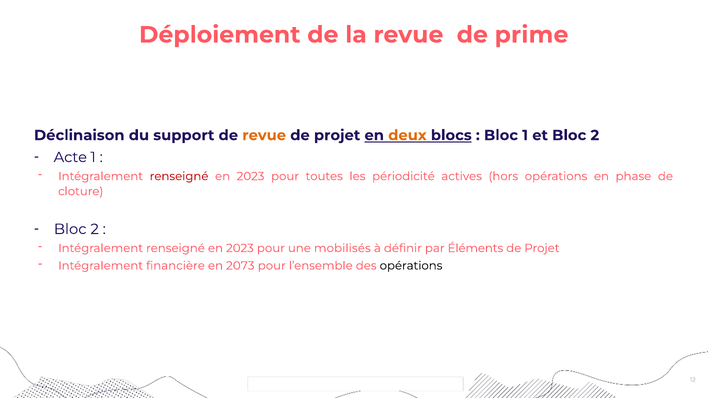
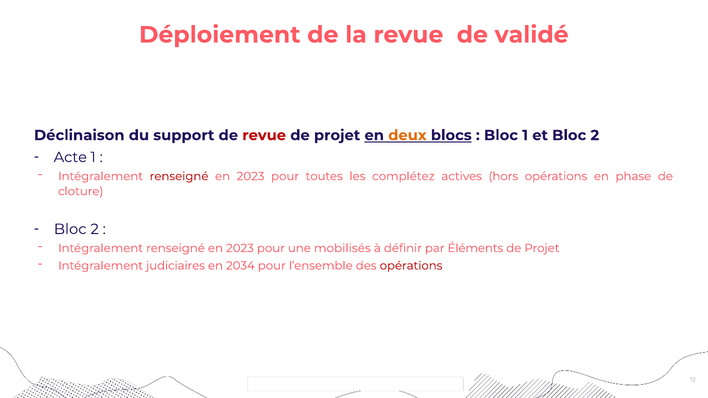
prime: prime -> validé
revue at (264, 135) colour: orange -> red
périodicité: périodicité -> complétez
financière: financière -> judiciaires
2073: 2073 -> 2034
opérations at (411, 266) colour: black -> red
